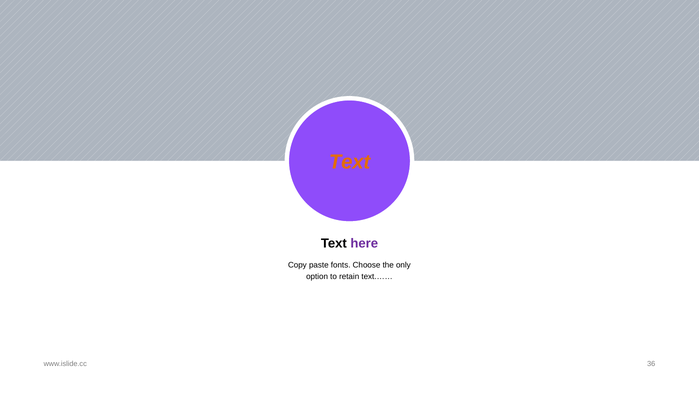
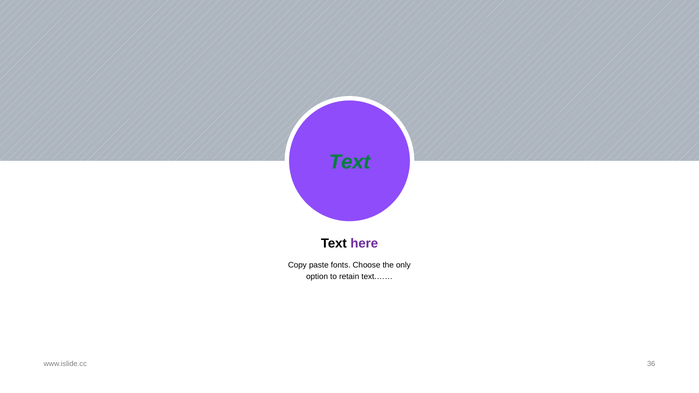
Text at (350, 162) colour: orange -> green
